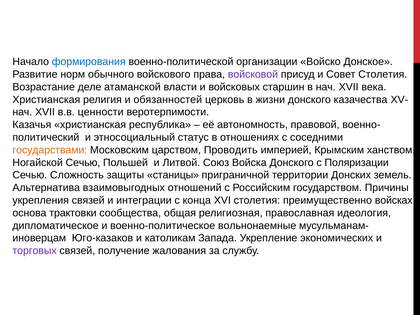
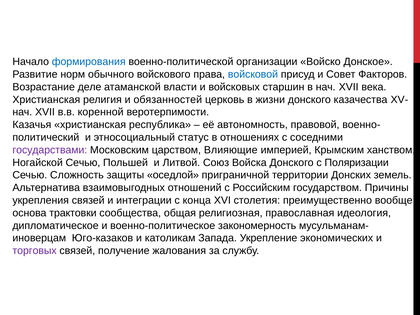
войсковой colour: purple -> blue
Совет Столетия: Столетия -> Факторов
ценности: ценности -> коренной
государствами colour: orange -> purple
Проводить: Проводить -> Влияющие
станицы: станицы -> оседлой
войсках: войсках -> вообще
вольнонаемные: вольнонаемные -> закономерность
